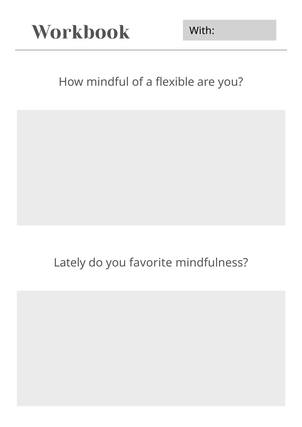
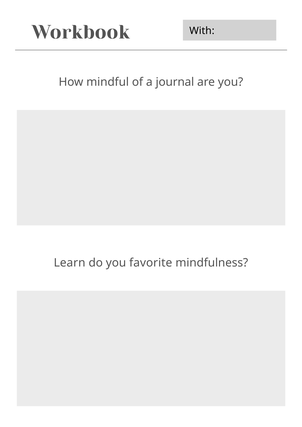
flexible: flexible -> journal
Lately: Lately -> Learn
